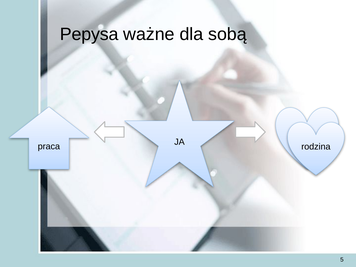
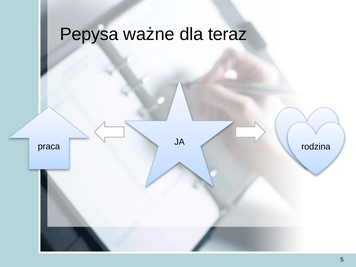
sobą: sobą -> teraz
